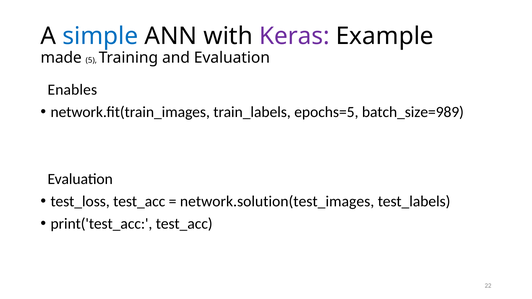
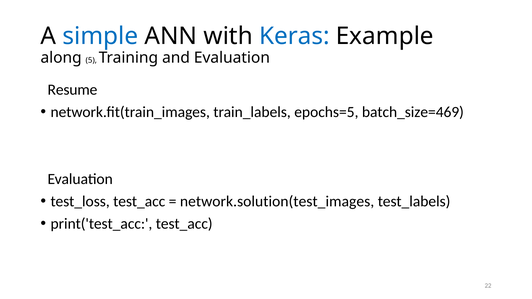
Keras colour: purple -> blue
made: made -> along
Enables: Enables -> Resume
batch_size=989: batch_size=989 -> batch_size=469
